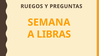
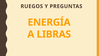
SEMANA: SEMANA -> ENERGÍA
